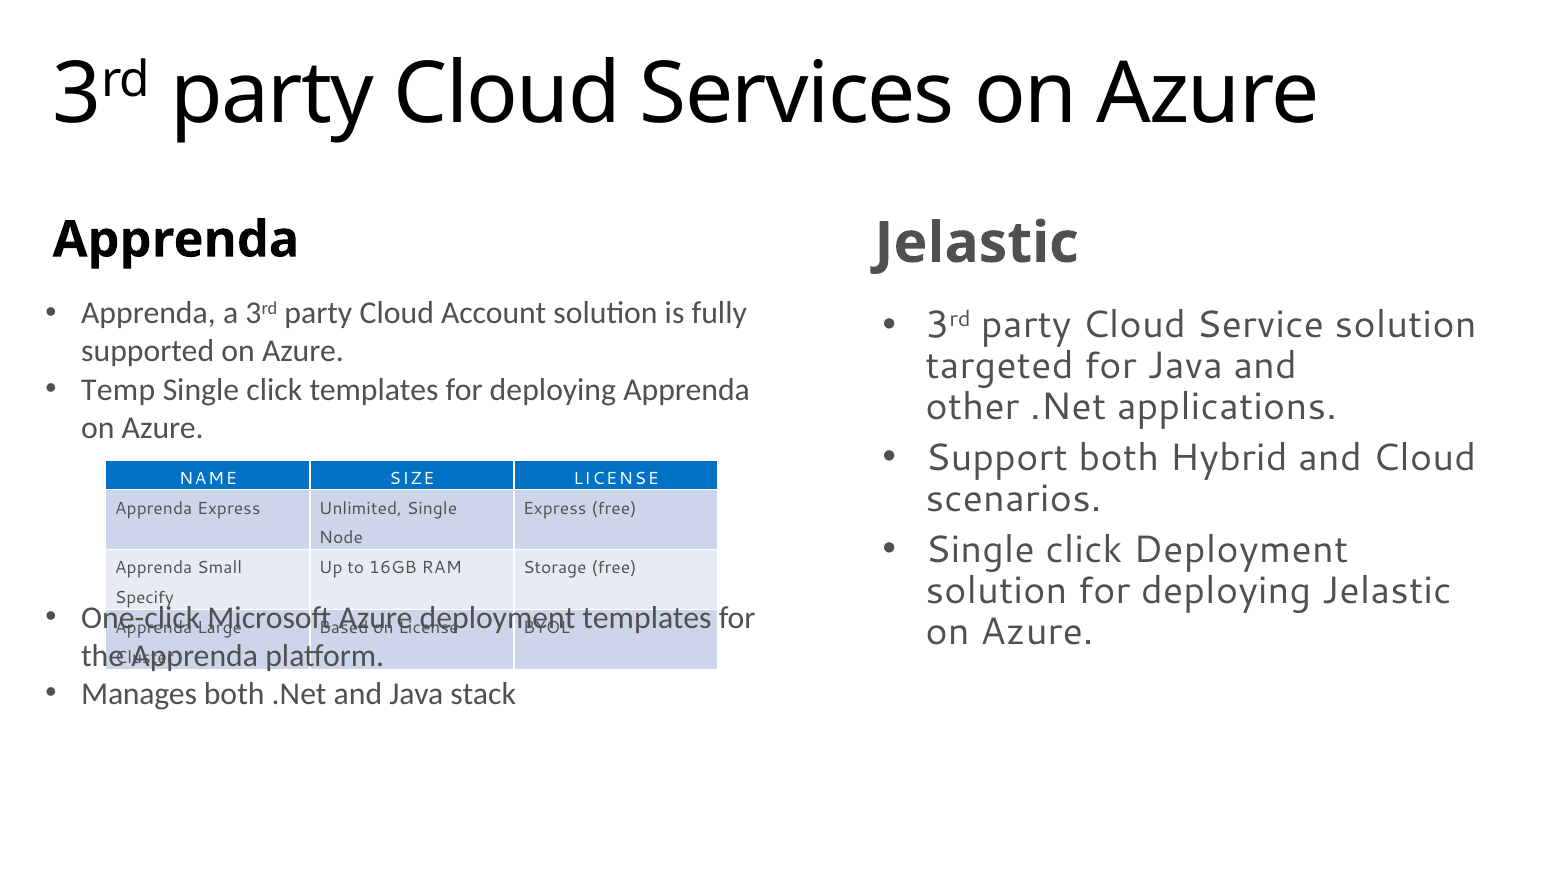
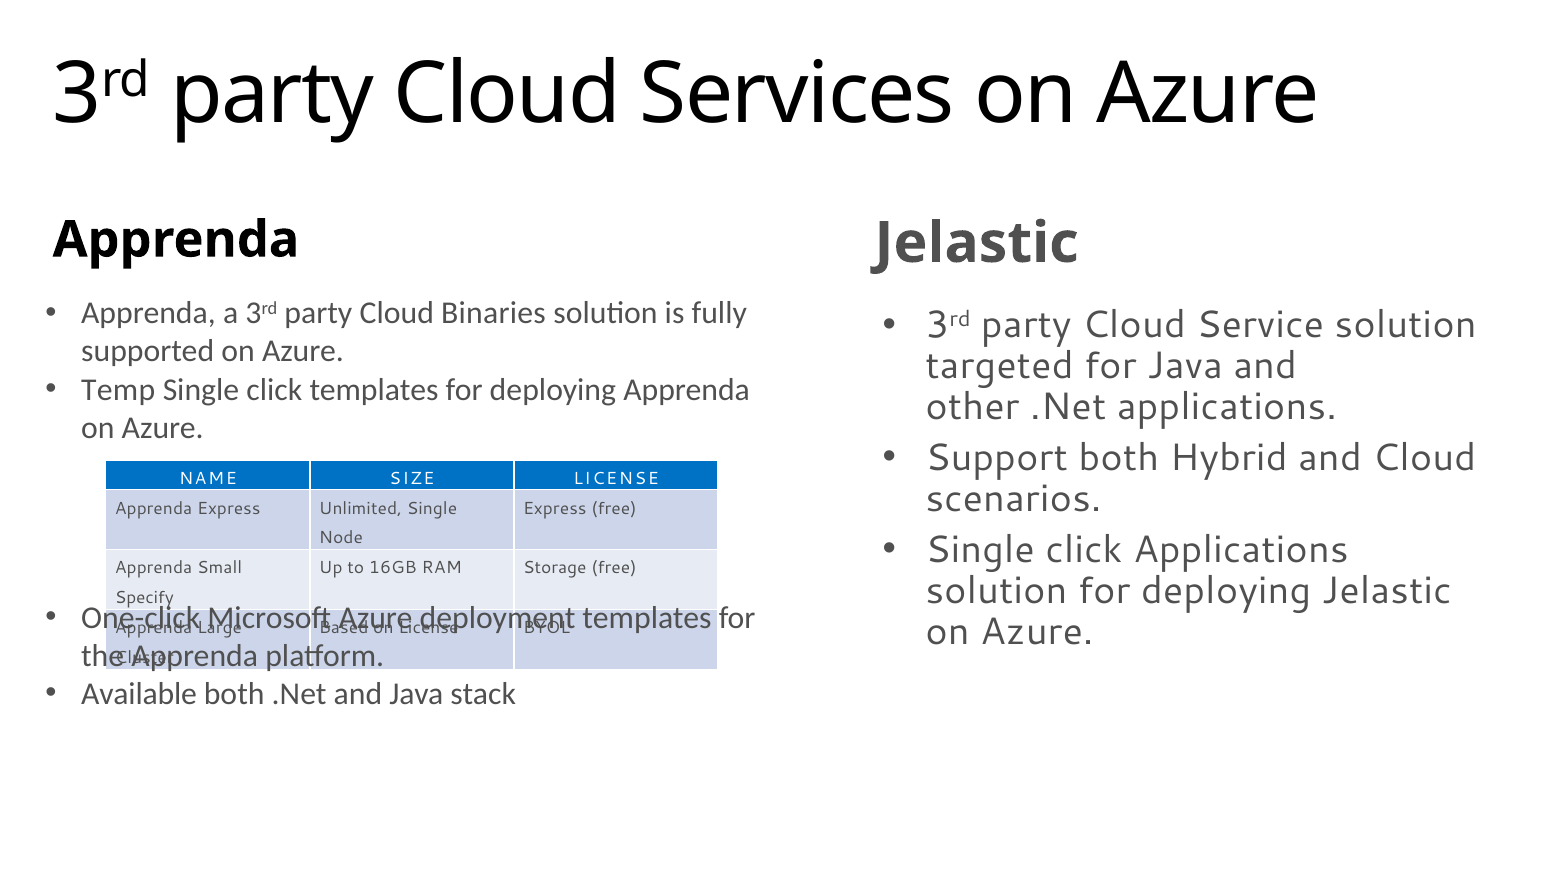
Account: Account -> Binaries
click Deployment: Deployment -> Applications
Manages: Manages -> Available
